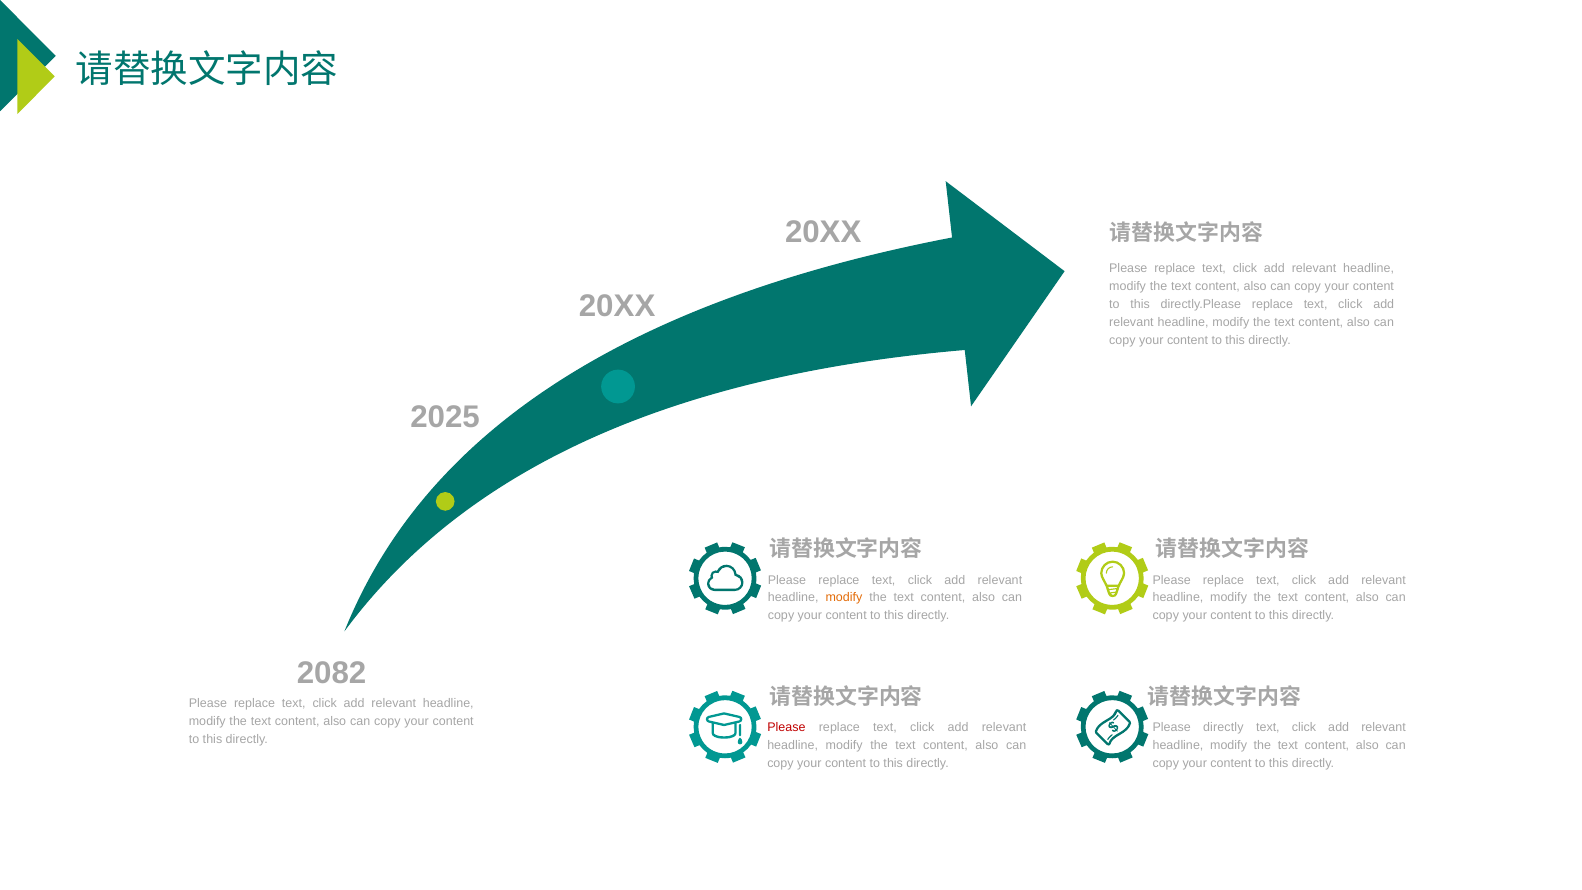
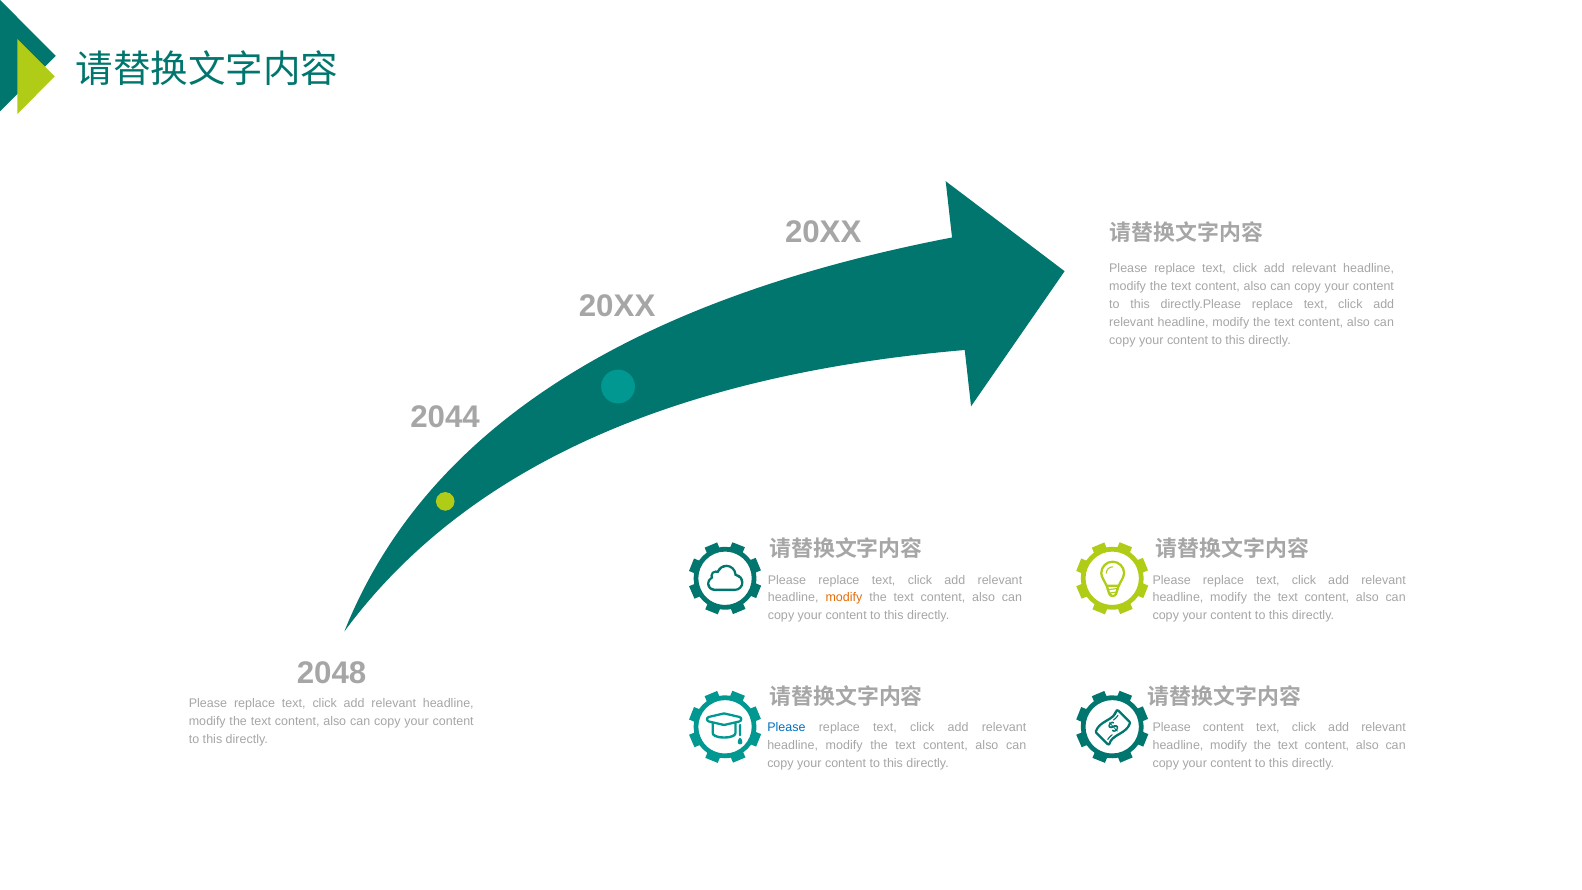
2025: 2025 -> 2044
2082: 2082 -> 2048
Please at (786, 728) colour: red -> blue
Please directly: directly -> content
